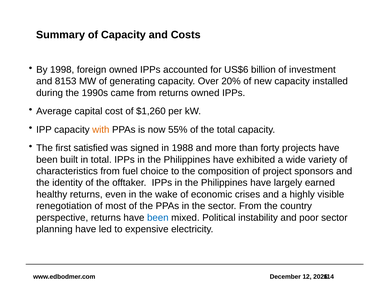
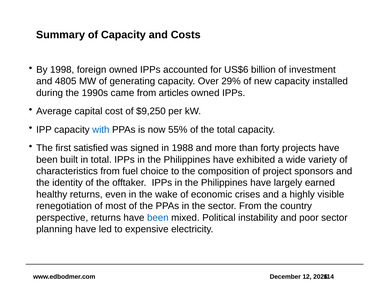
8153: 8153 -> 4805
20%: 20% -> 29%
from returns: returns -> articles
$1,260: $1,260 -> $9,250
with colour: orange -> blue
